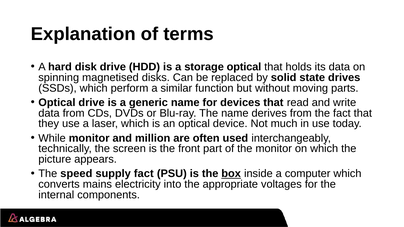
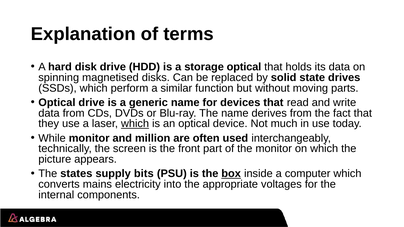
which at (135, 124) underline: none -> present
speed: speed -> states
supply fact: fact -> bits
